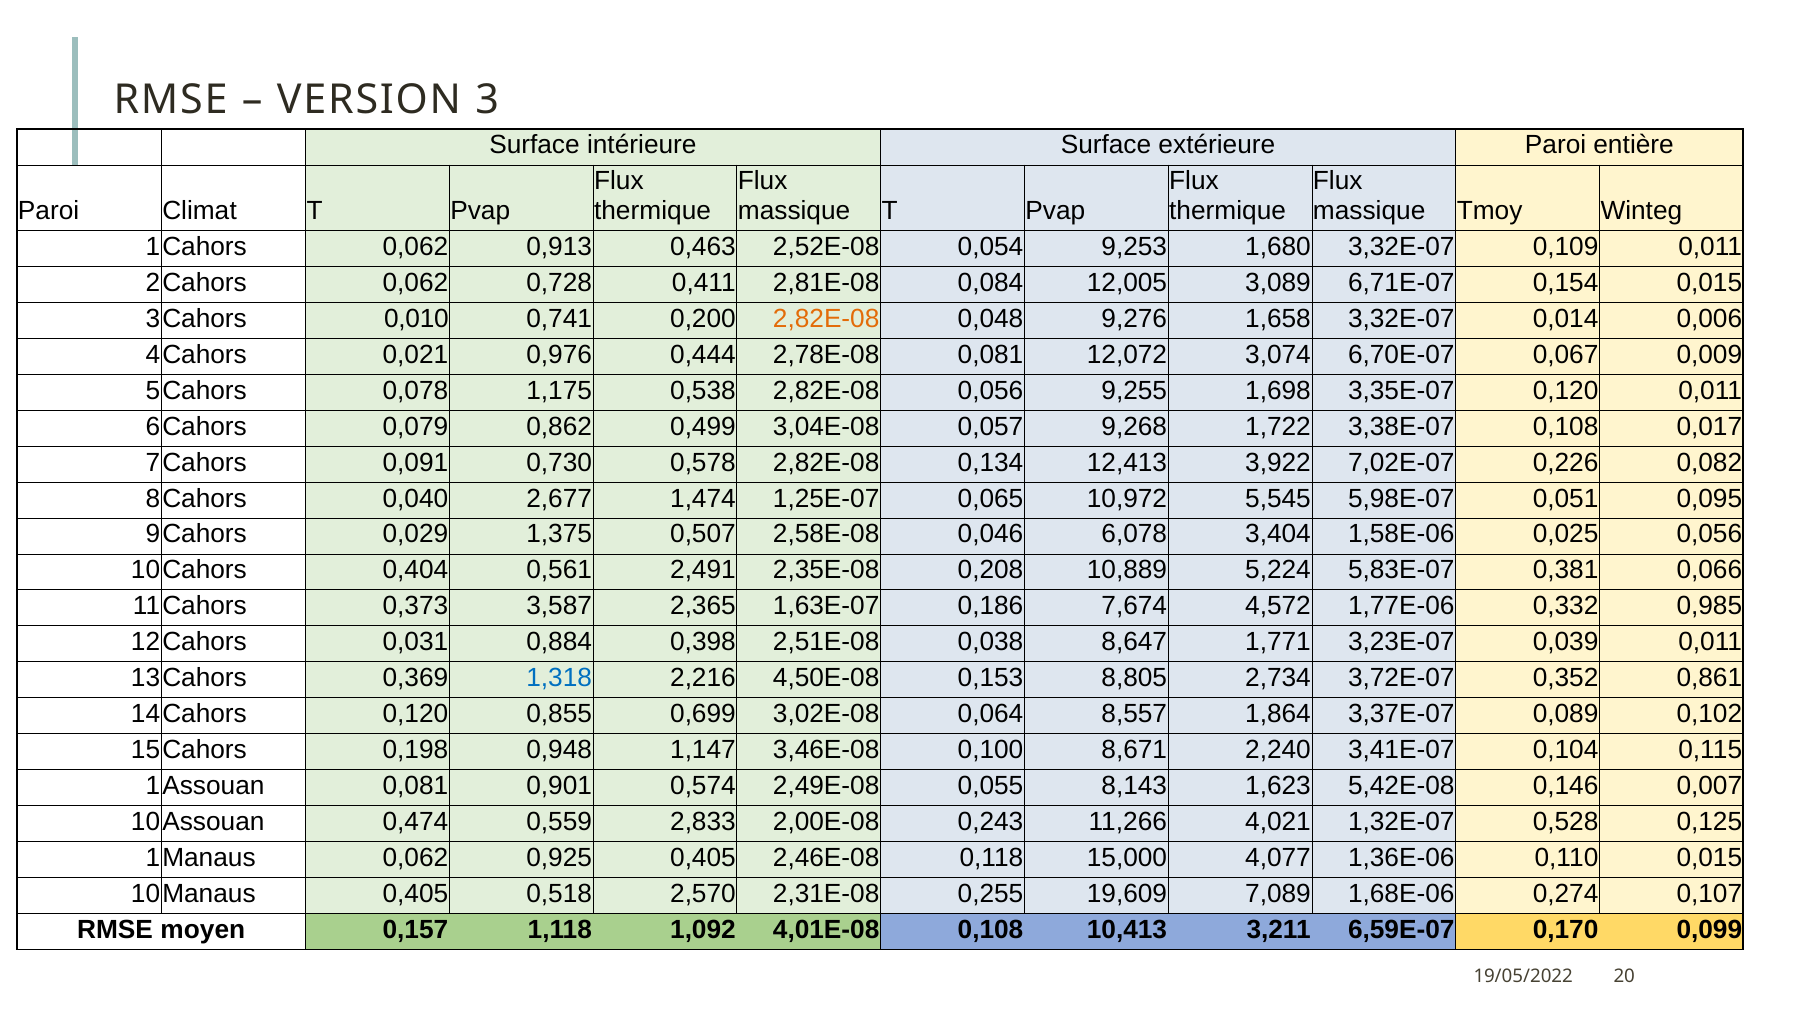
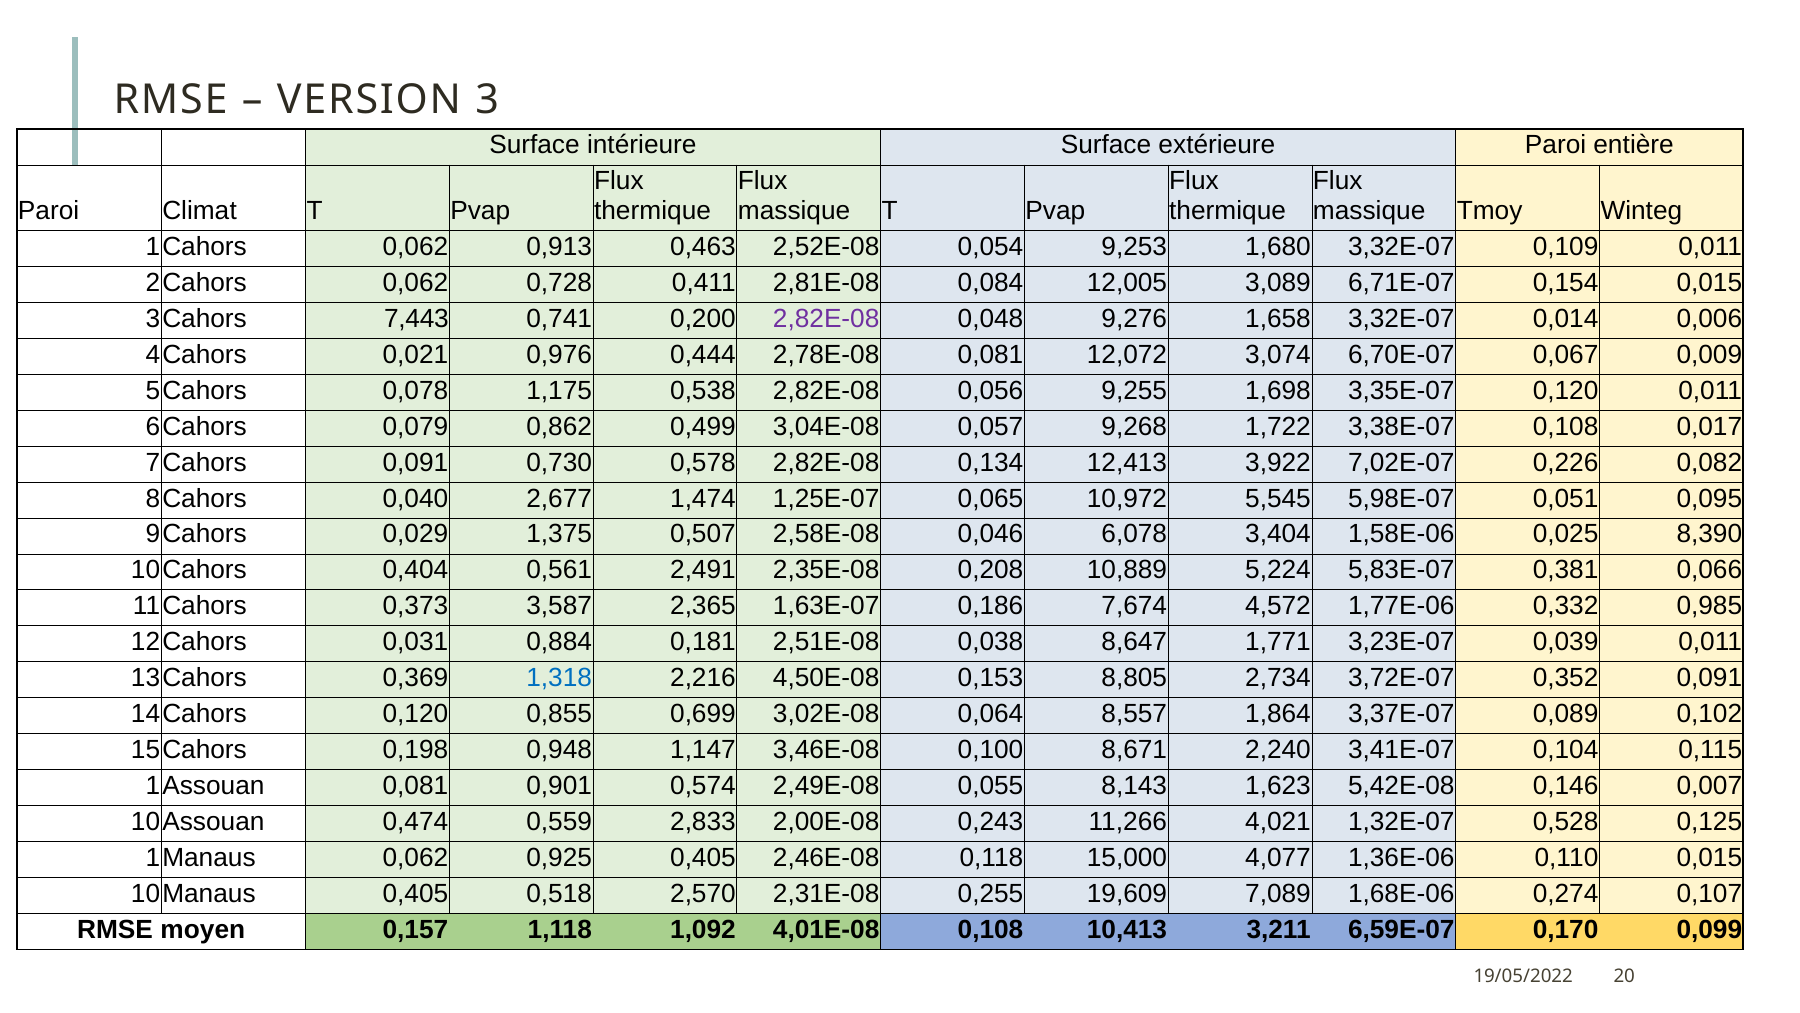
0,010: 0,010 -> 7,443
2,82E-08 at (826, 318) colour: orange -> purple
0,025 0,056: 0,056 -> 8,390
0,398: 0,398 -> 0,181
0,352 0,861: 0,861 -> 0,091
